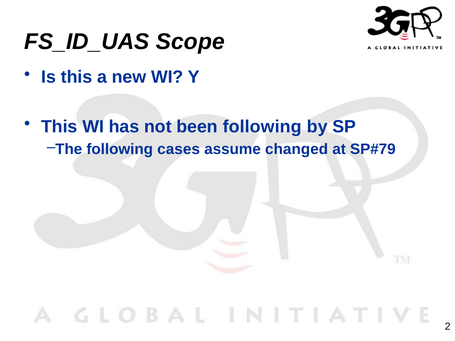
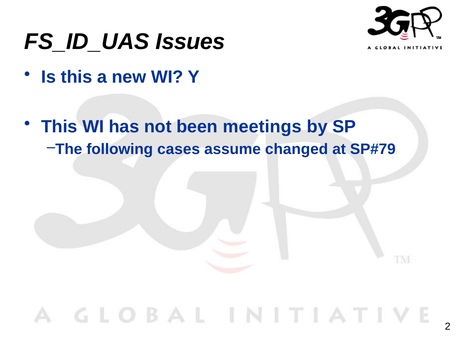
Scope: Scope -> Issues
been following: following -> meetings
